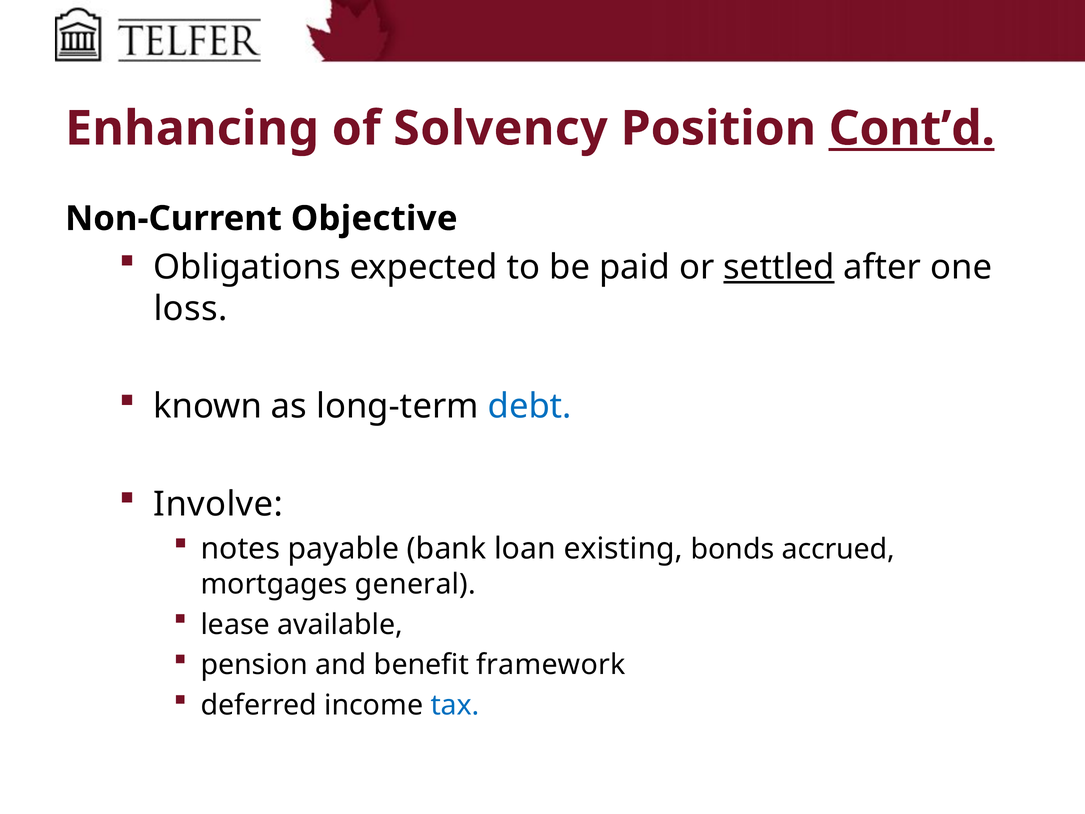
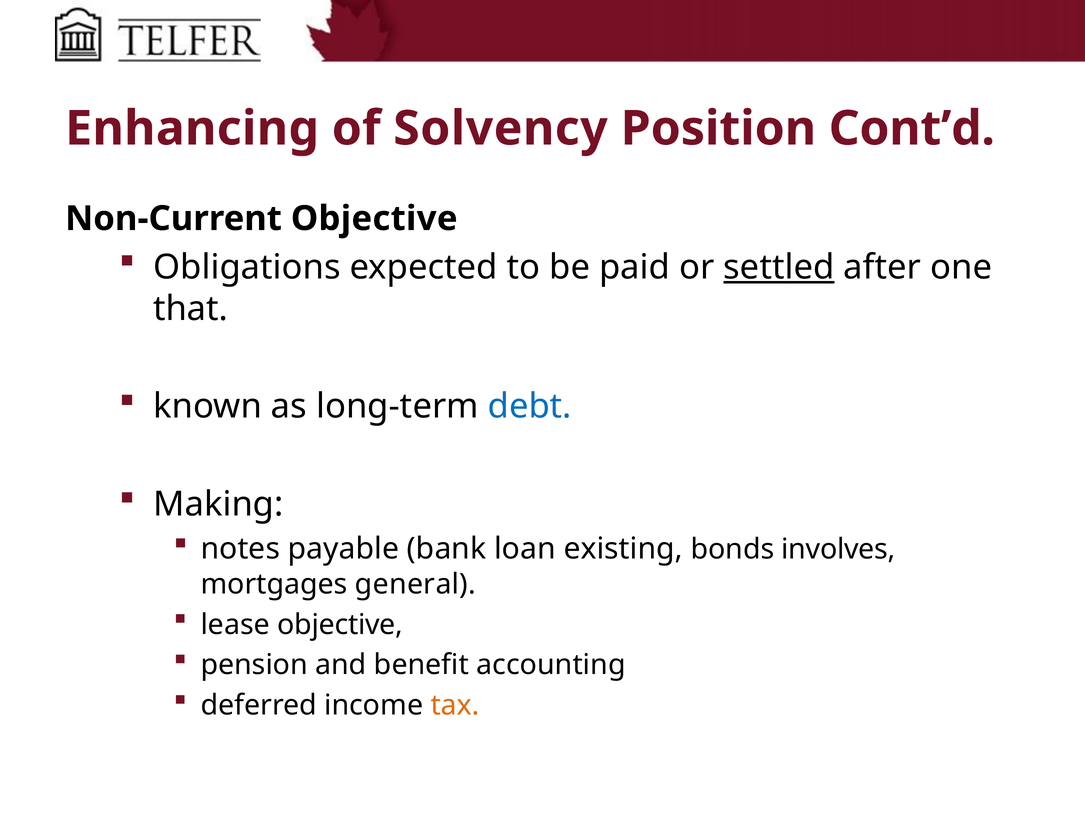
Cont’d underline: present -> none
loss: loss -> that
Involve: Involve -> Making
accrued: accrued -> involves
lease available: available -> objective
framework: framework -> accounting
tax colour: blue -> orange
